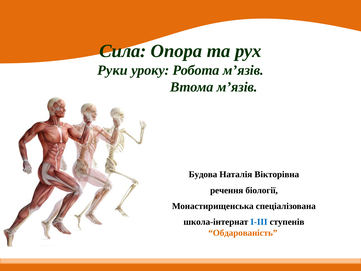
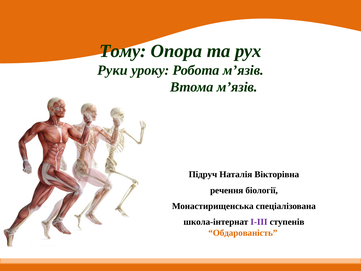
Сила: Сила -> Тому
Будова: Будова -> Підруч
І-ІІІ colour: blue -> purple
